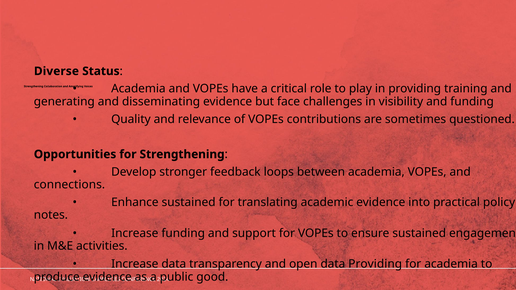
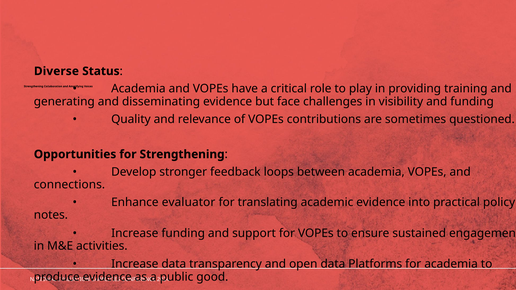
Enhance sustained: sustained -> evaluator
data Providing: Providing -> Platforms
